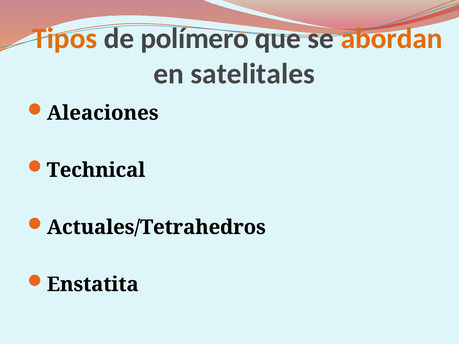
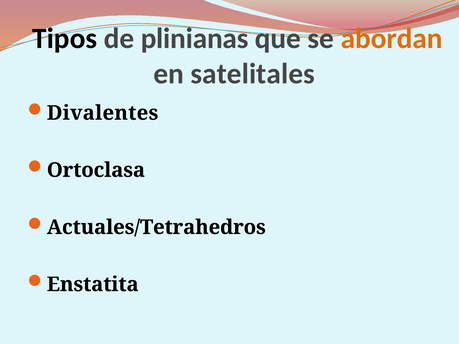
Tipos colour: orange -> black
polímero: polímero -> plinianas
Aleaciones: Aleaciones -> Divalentes
Technical: Technical -> Ortoclasa
